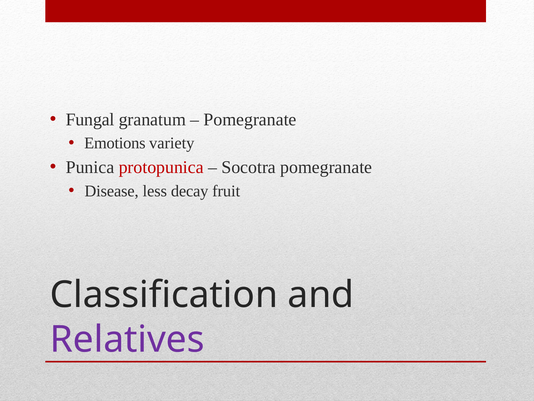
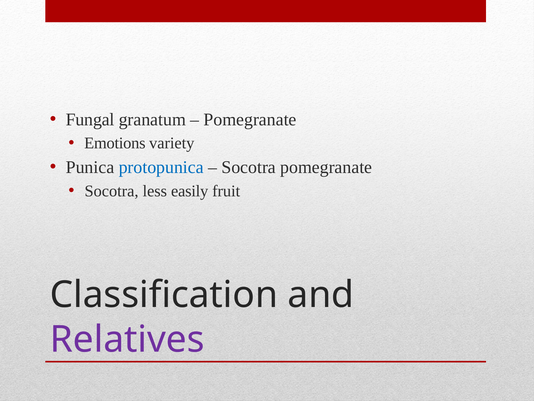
protopunica colour: red -> blue
Disease at (112, 191): Disease -> Socotra
decay: decay -> easily
